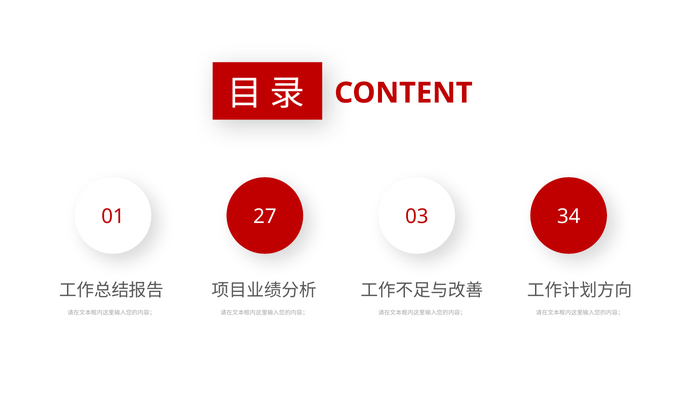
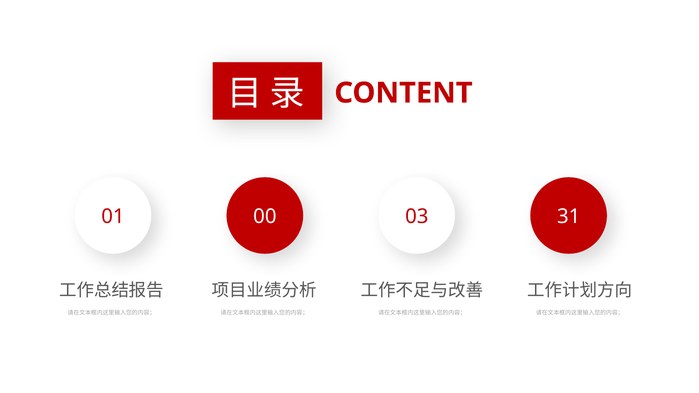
27: 27 -> 00
34: 34 -> 31
